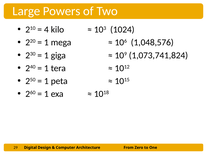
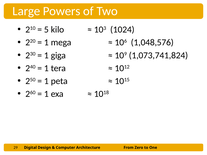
4: 4 -> 5
